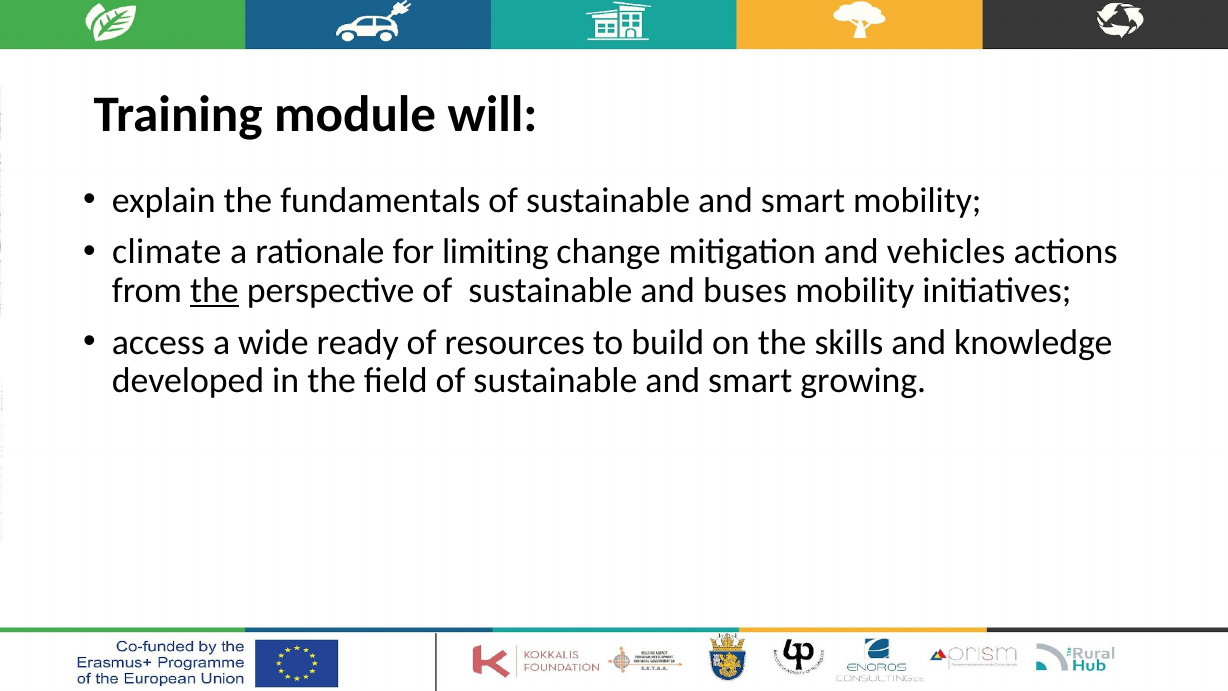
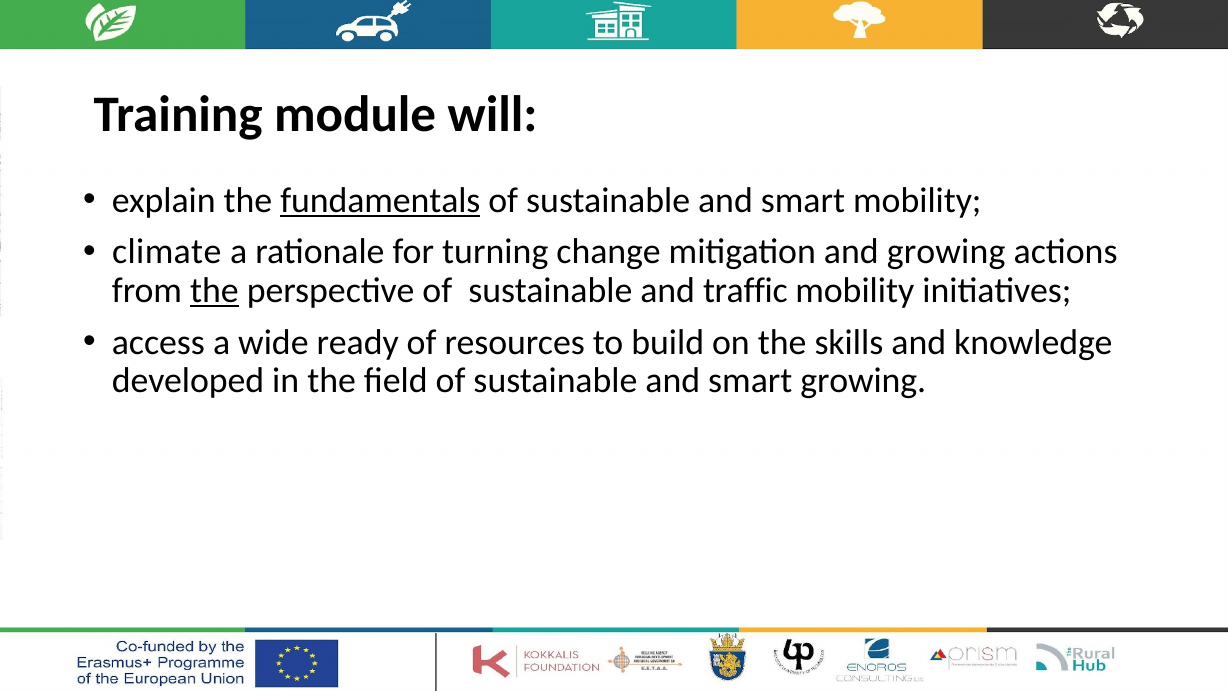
fundamentals underline: none -> present
limiting: limiting -> turning
and vehicles: vehicles -> growing
buses: buses -> traffic
